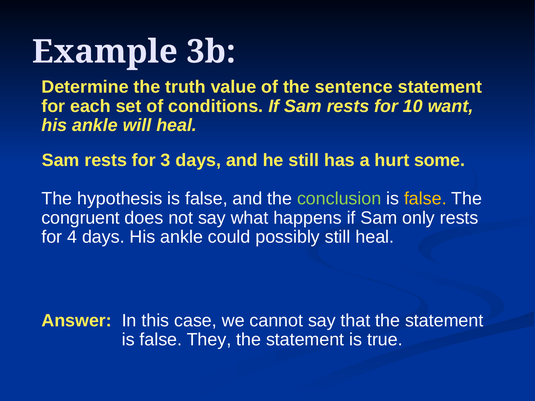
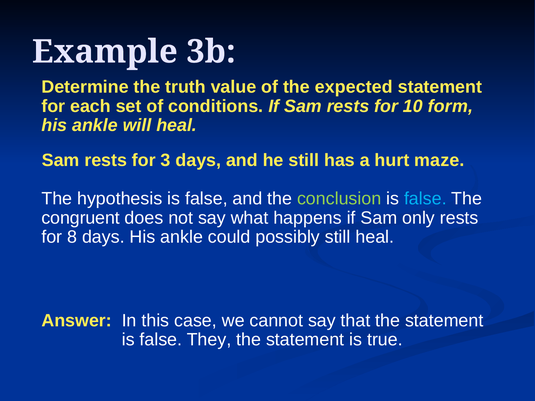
sentence: sentence -> expected
want: want -> form
some: some -> maze
false at (425, 199) colour: yellow -> light blue
4: 4 -> 8
